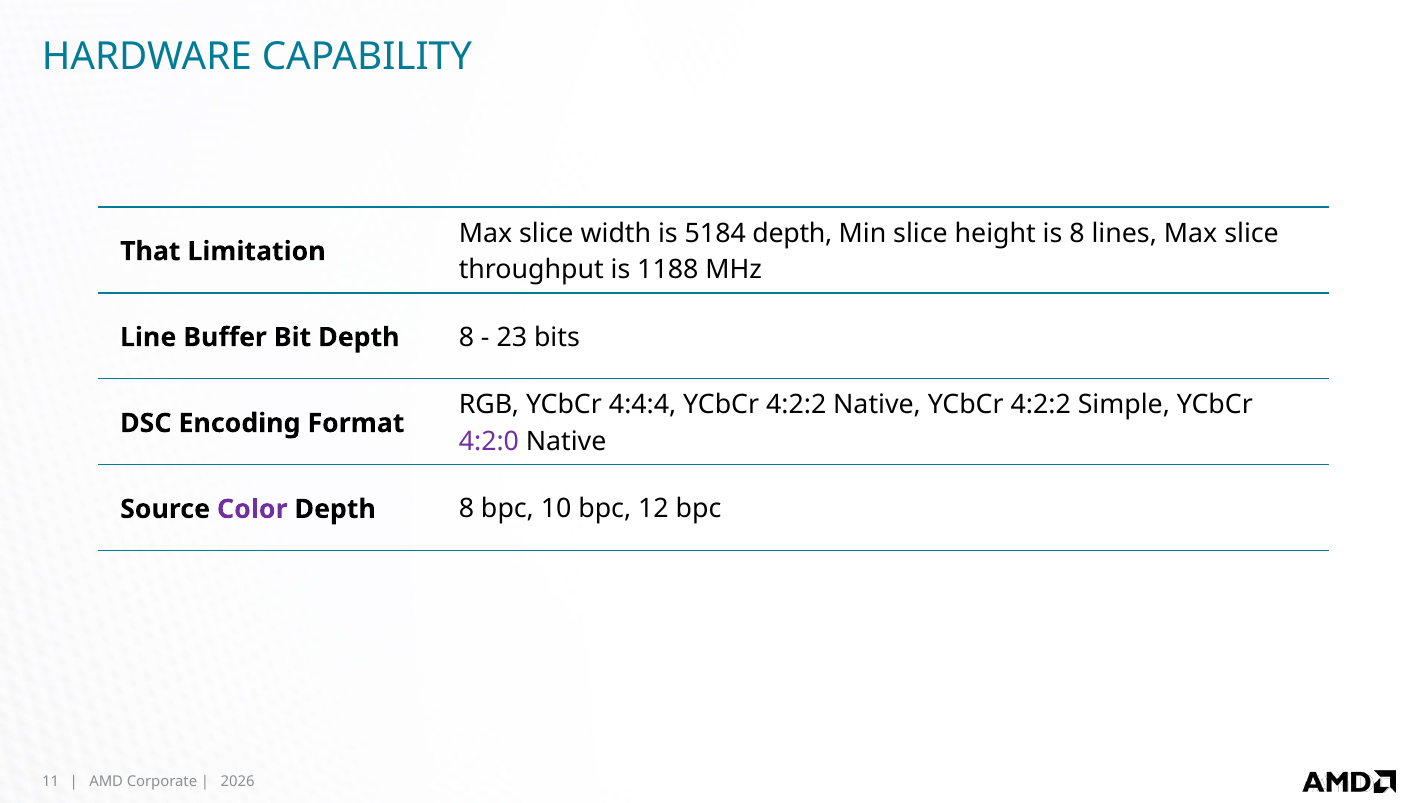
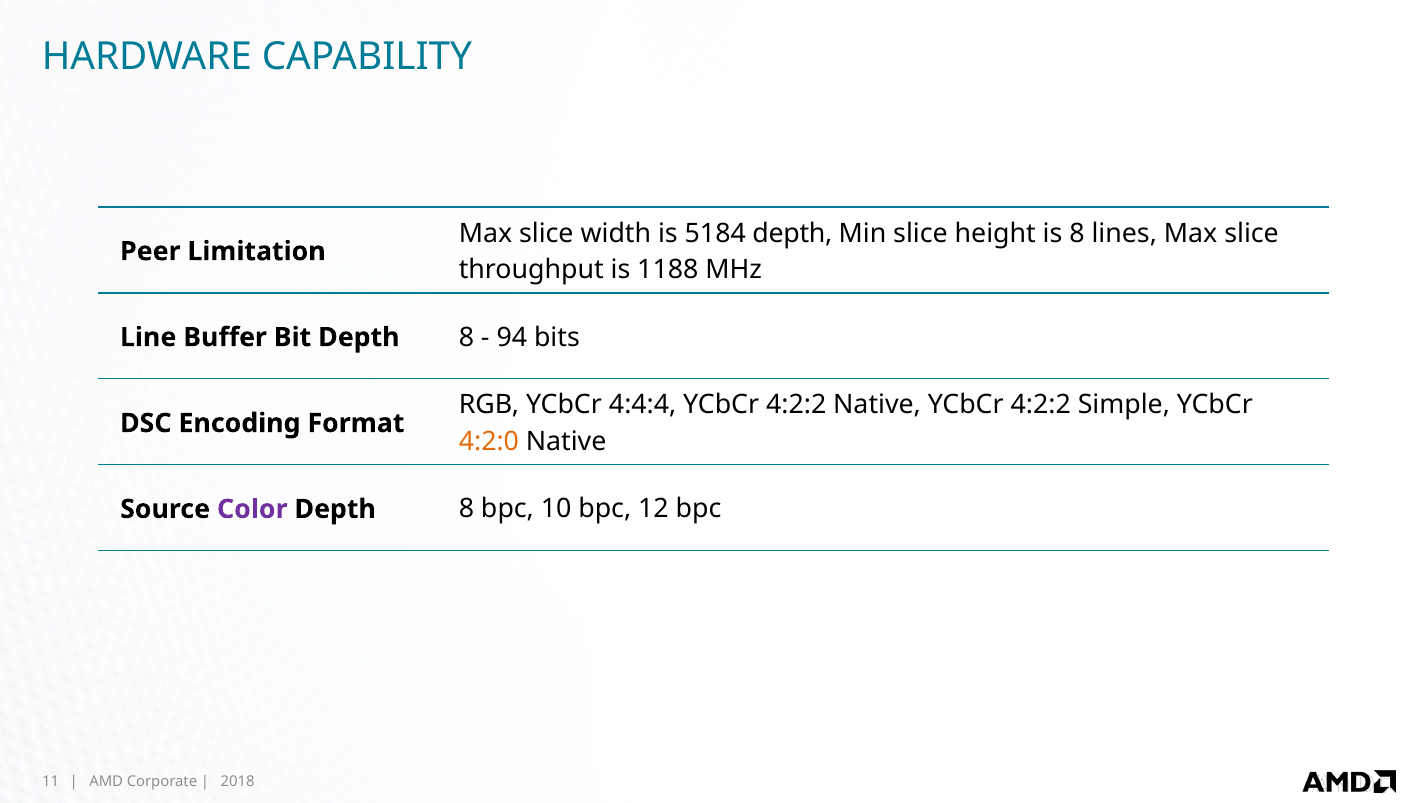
That: That -> Peer
23: 23 -> 94
4:2:0 colour: purple -> orange
2026: 2026 -> 2018
